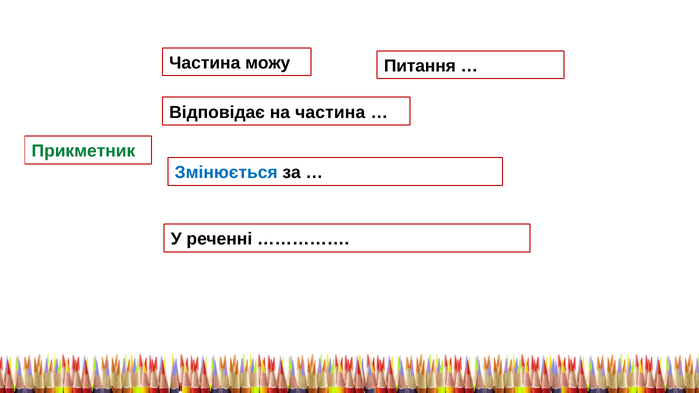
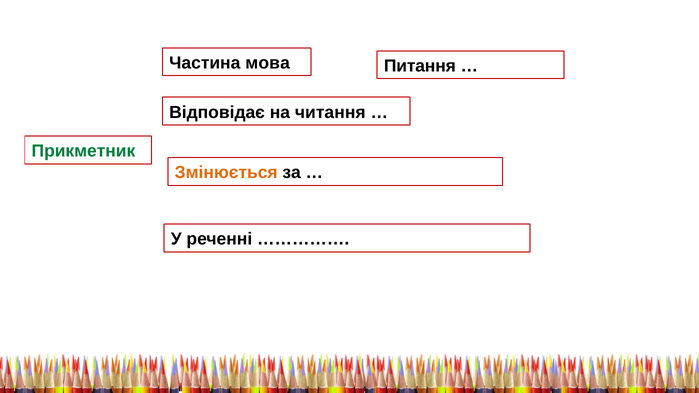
можу: можу -> мова
на частина: частина -> читання
Змінюється colour: blue -> orange
